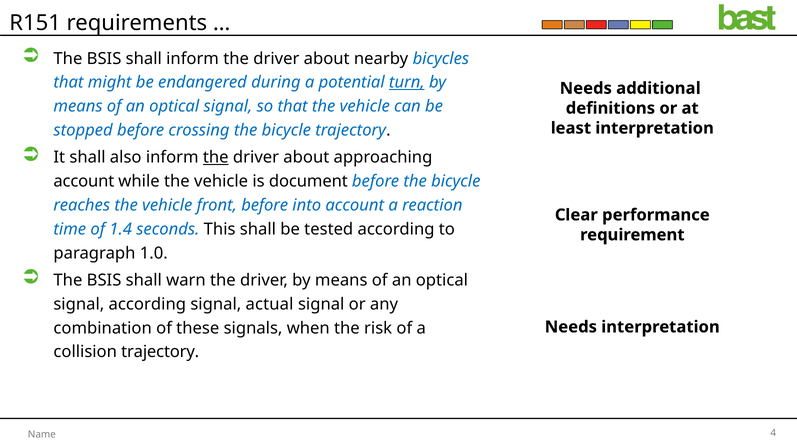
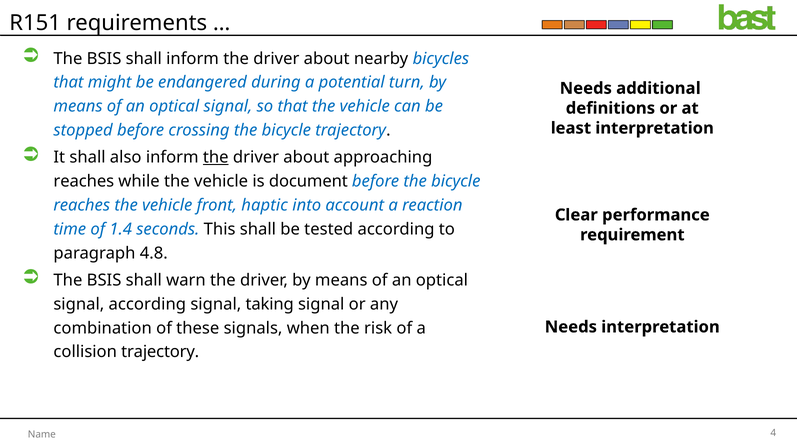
turn underline: present -> none
account at (84, 181): account -> reaches
front before: before -> haptic
1.0: 1.0 -> 4.8
actual: actual -> taking
